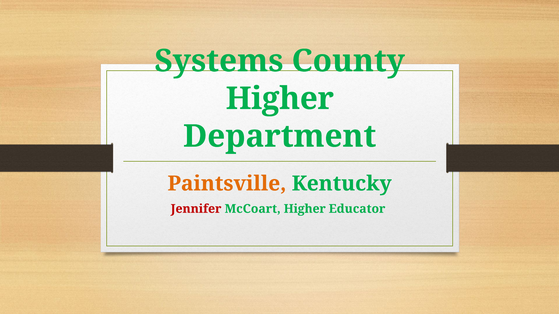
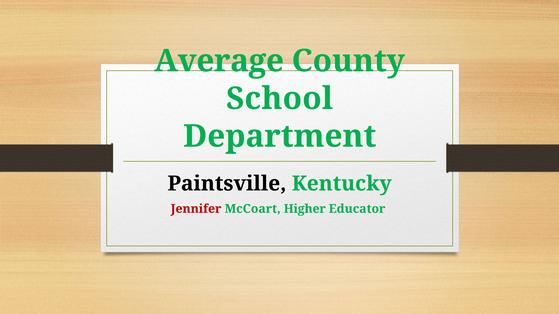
Systems: Systems -> Average
Higher at (280, 99): Higher -> School
Paintsville colour: orange -> black
